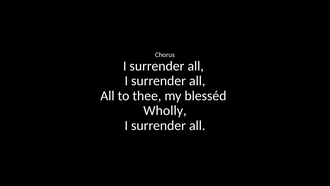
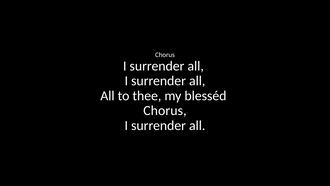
Wholly at (165, 110): Wholly -> Chorus
